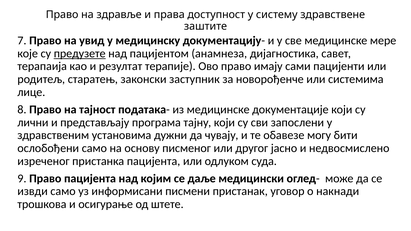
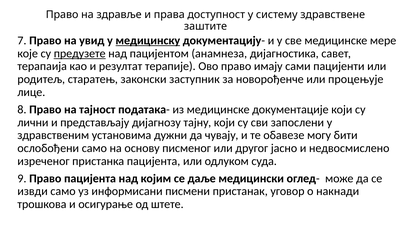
медицинску underline: none -> present
системима: системима -> процењује
програма: програма -> дијагнозу
